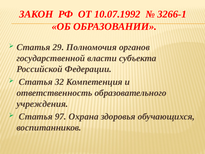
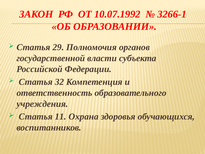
97: 97 -> 11
